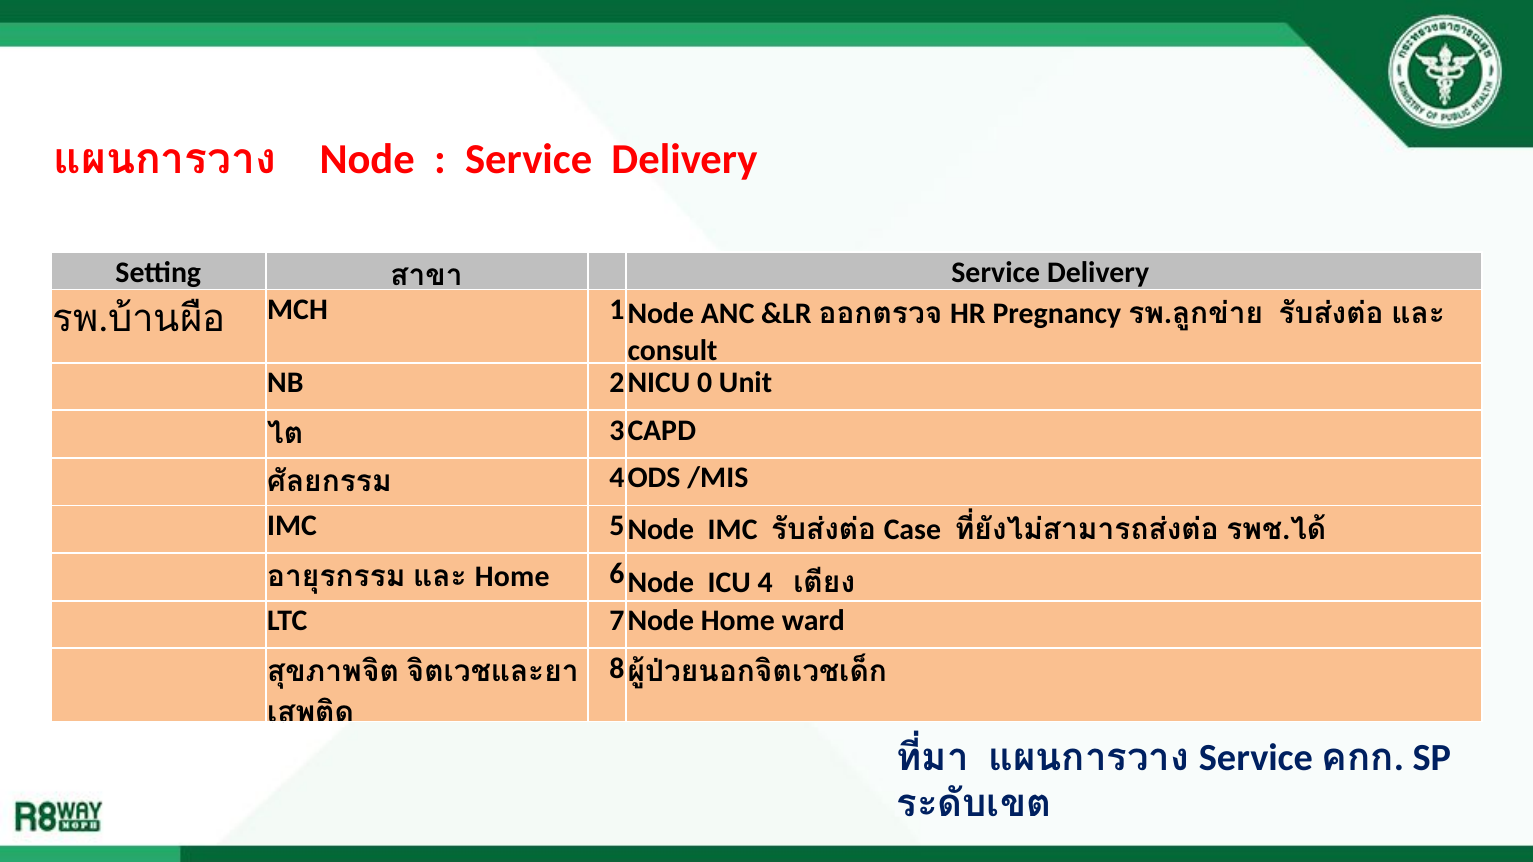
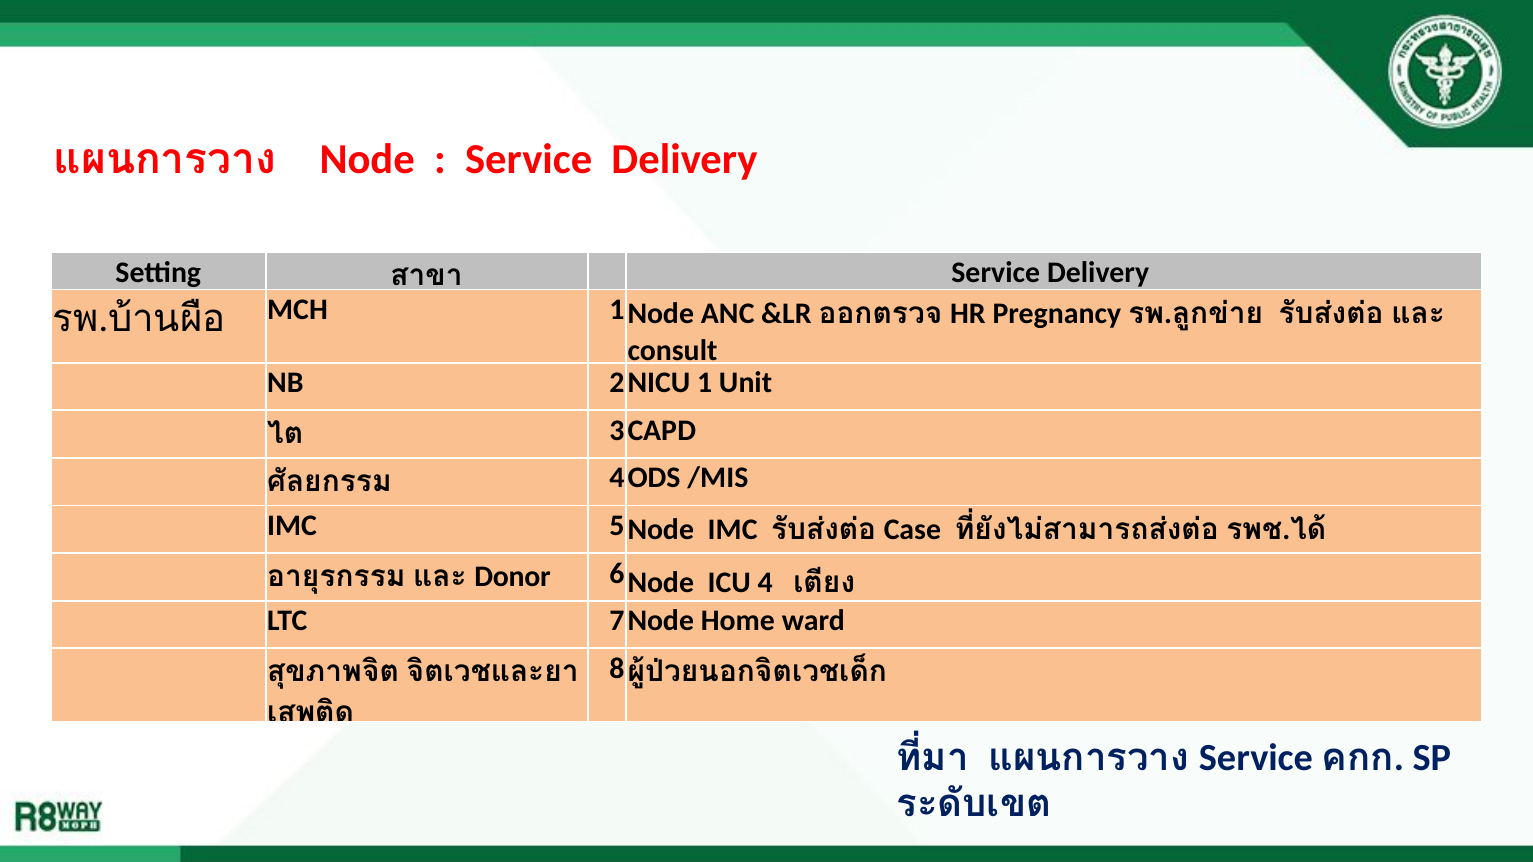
0: 0 -> 1
Home at (512, 577): Home -> Donor
